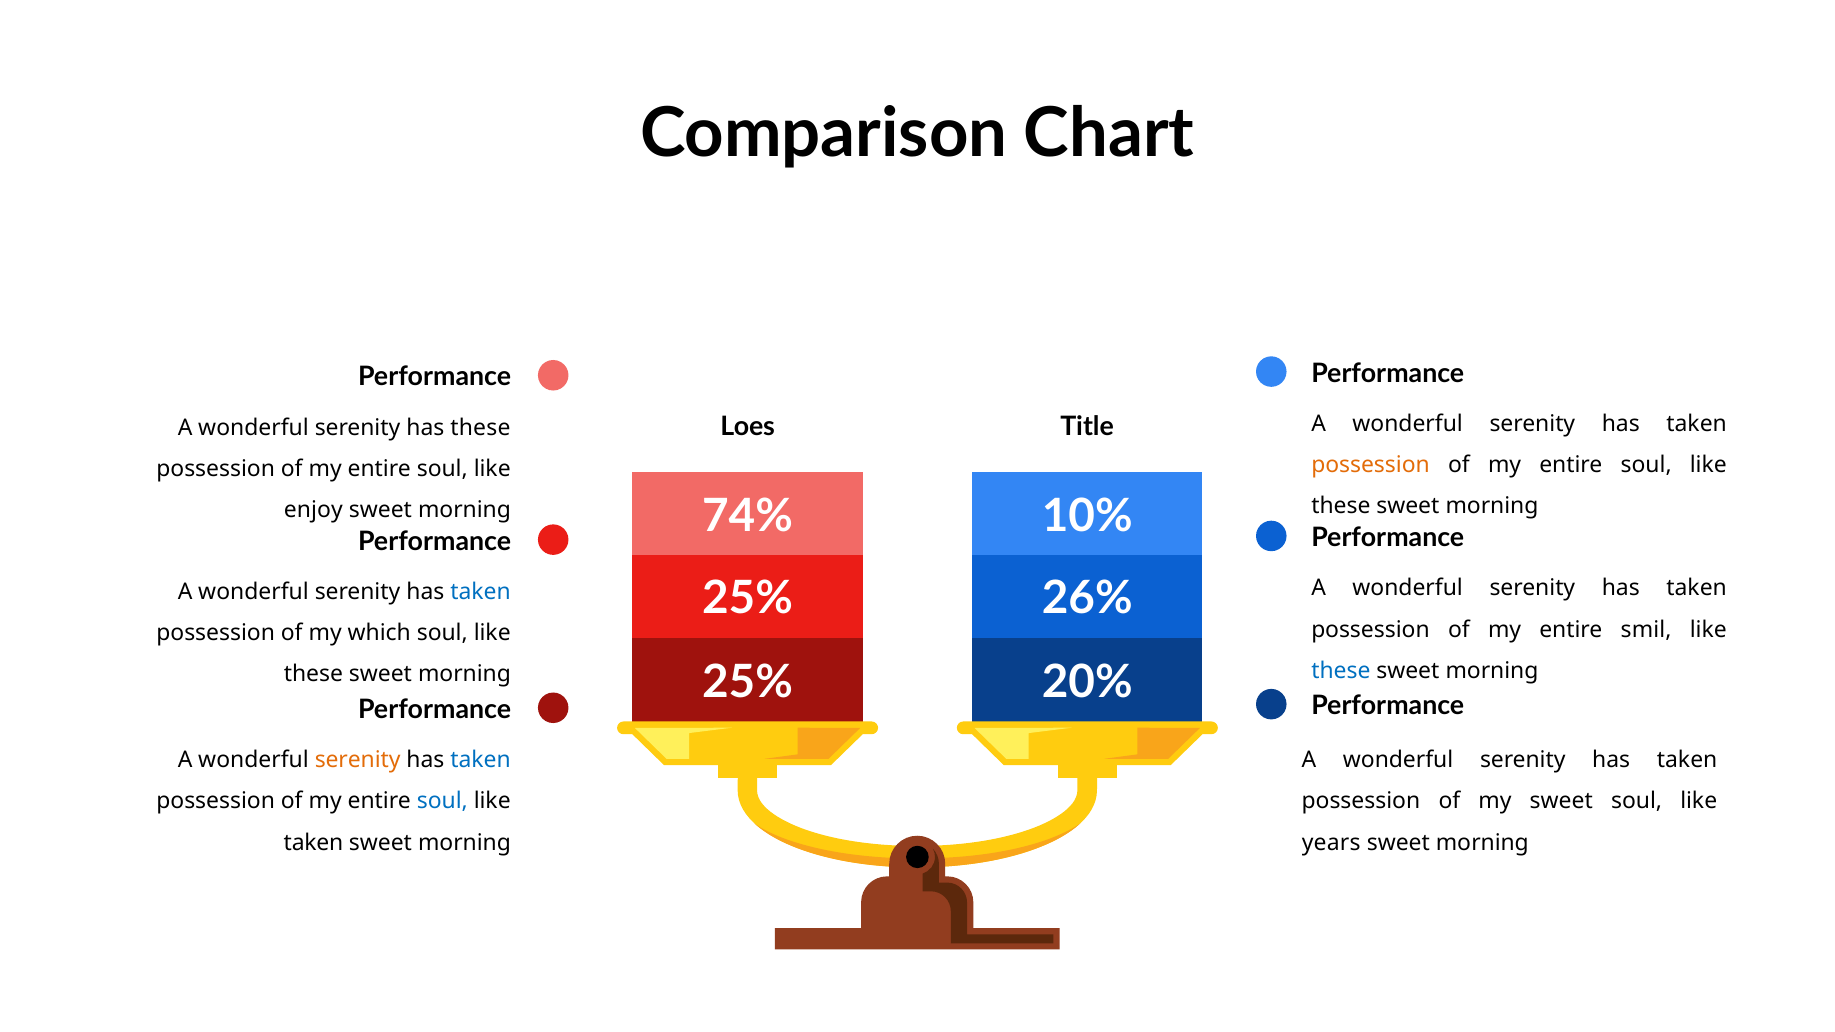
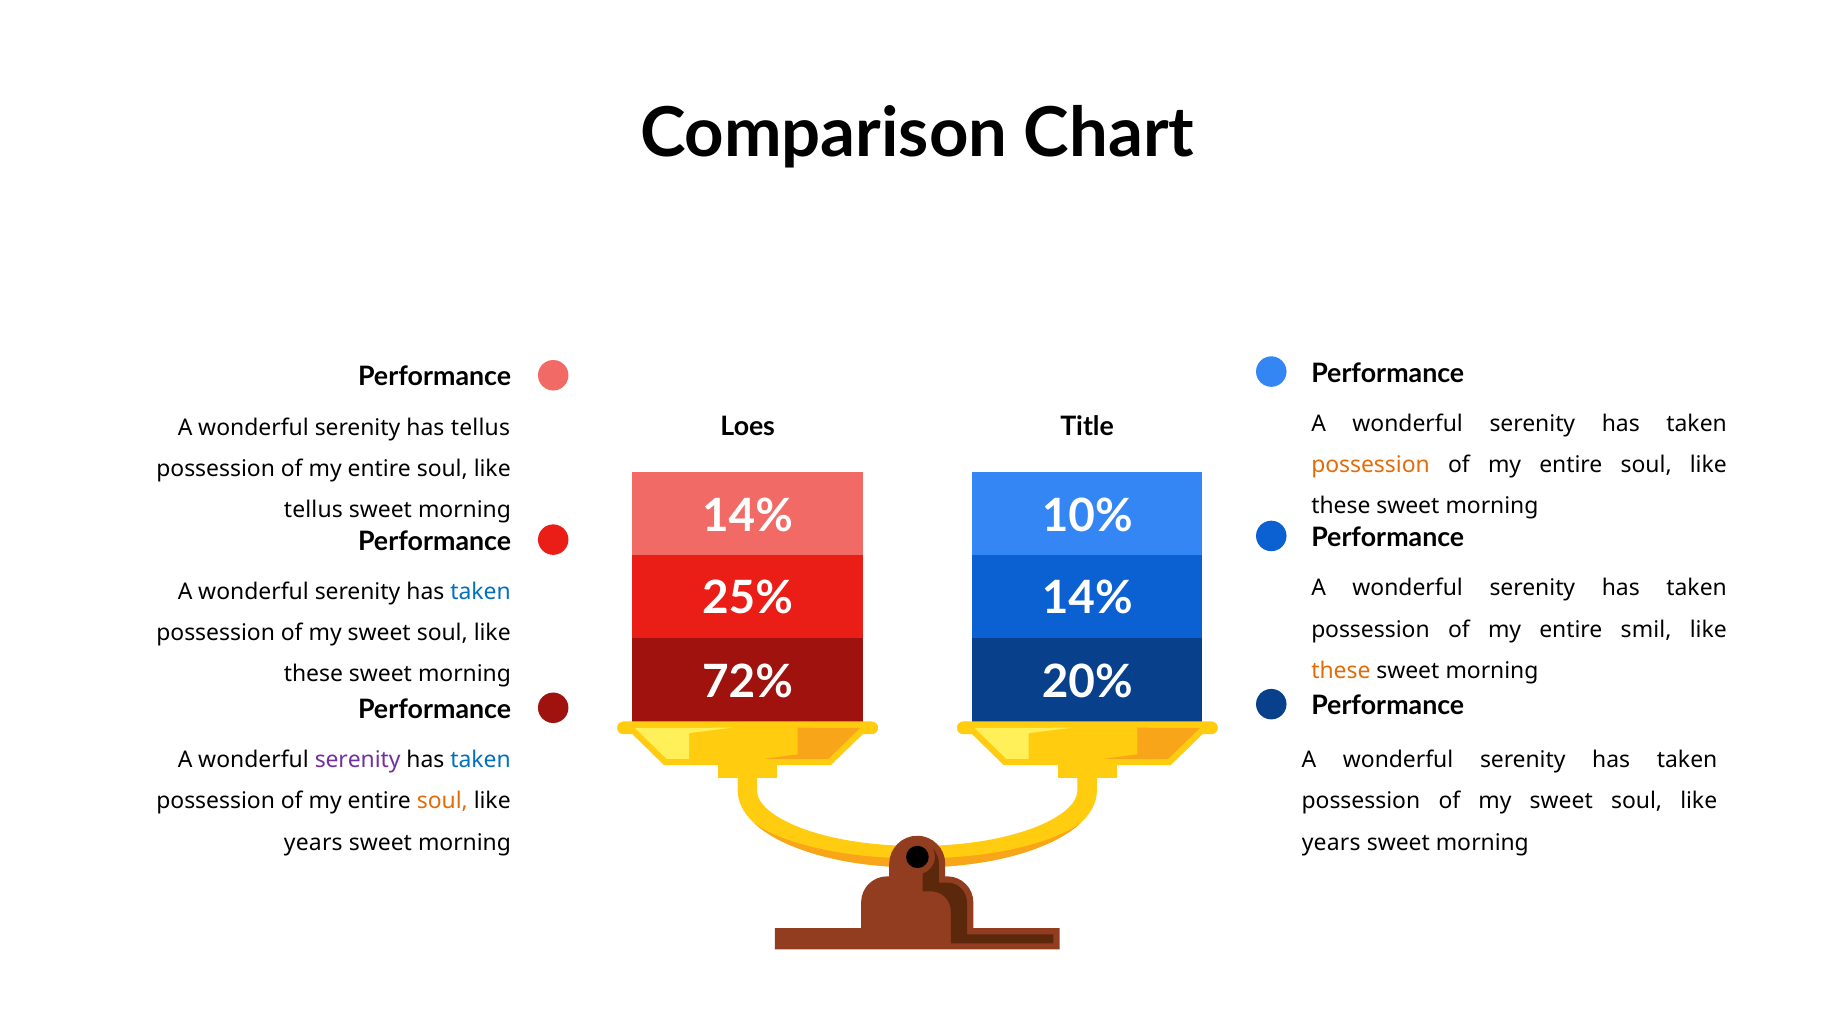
has these: these -> tellus
74% at (747, 516): 74% -> 14%
enjoy at (313, 510): enjoy -> tellus
26% at (1087, 598): 26% -> 14%
which at (379, 633): which -> sweet
these at (1341, 671) colour: blue -> orange
25% at (747, 683): 25% -> 72%
serenity at (358, 760) colour: orange -> purple
soul at (442, 801) colour: blue -> orange
taken at (314, 843): taken -> years
